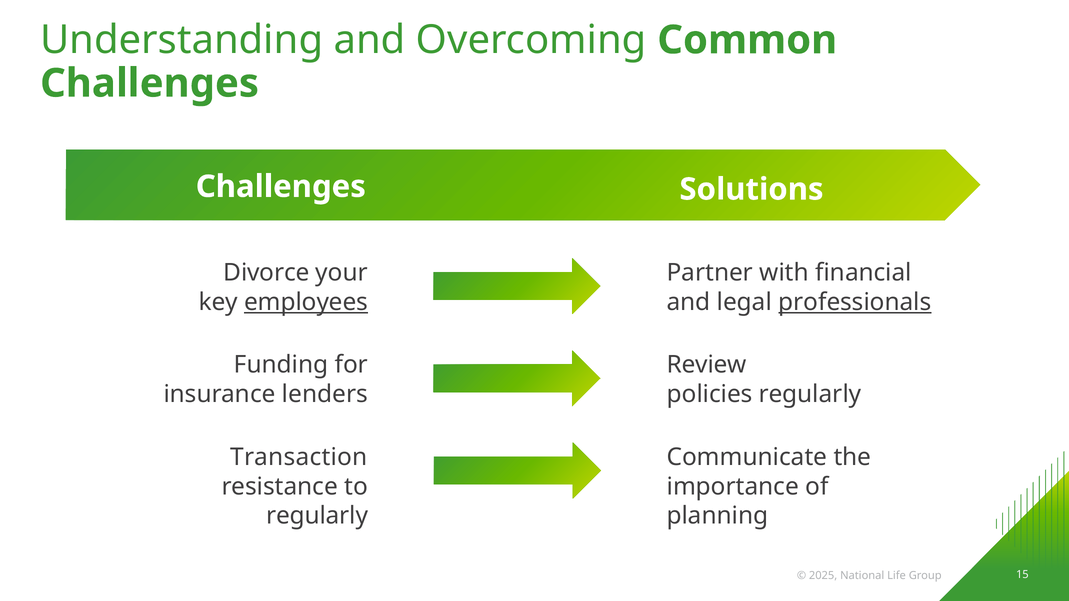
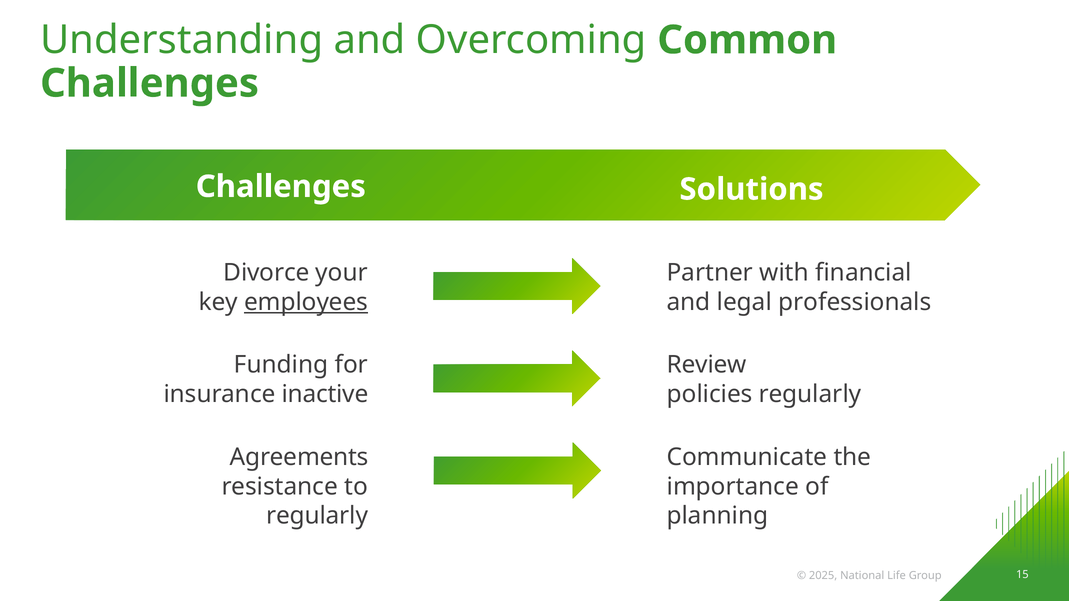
professionals underline: present -> none
lenders: lenders -> inactive
Transaction: Transaction -> Agreements
